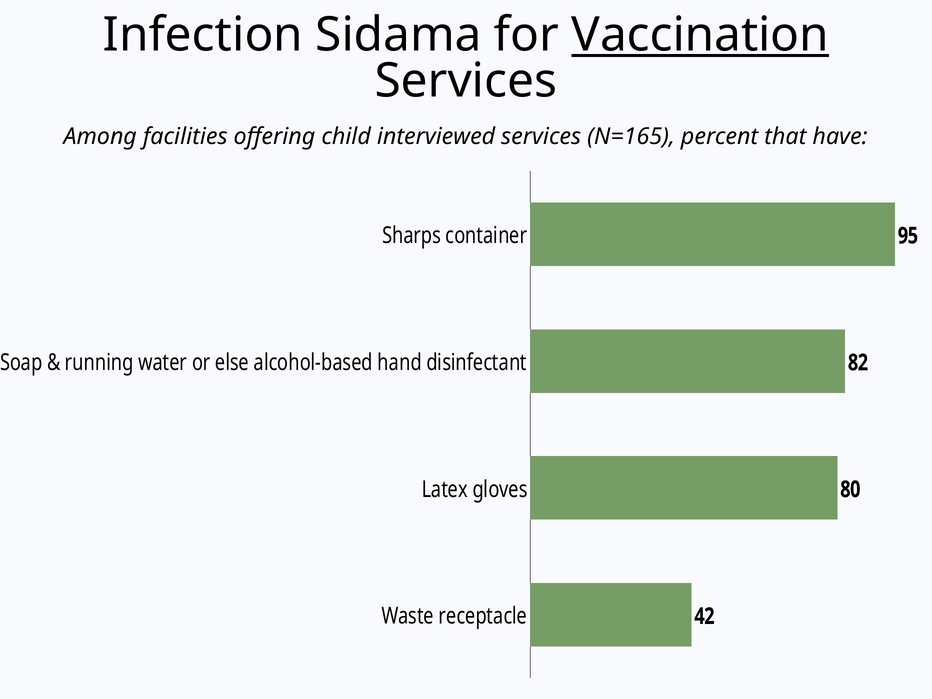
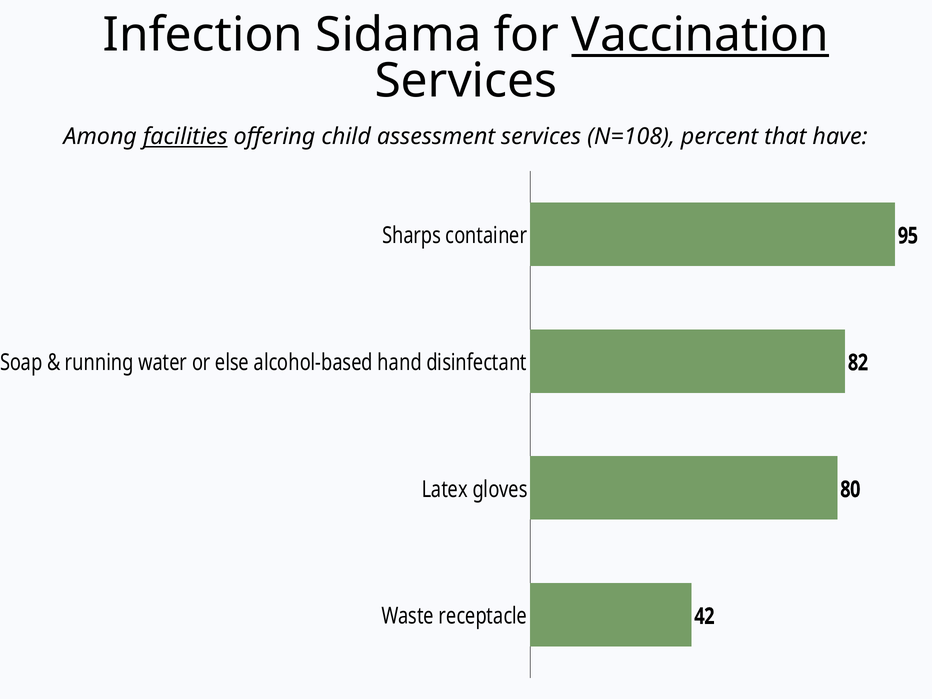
facilities underline: none -> present
interviewed: interviewed -> assessment
N=165: N=165 -> N=108
